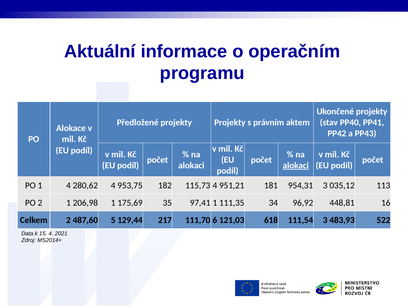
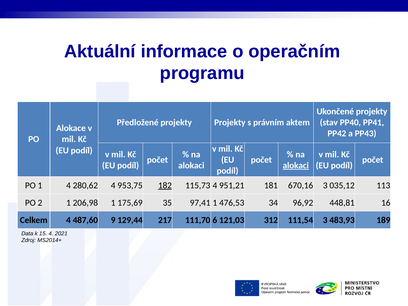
182 underline: none -> present
954,31: 954,31 -> 670,16
111,35: 111,35 -> 476,53
Celkem 2: 2 -> 4
5: 5 -> 9
618: 618 -> 312
522: 522 -> 189
